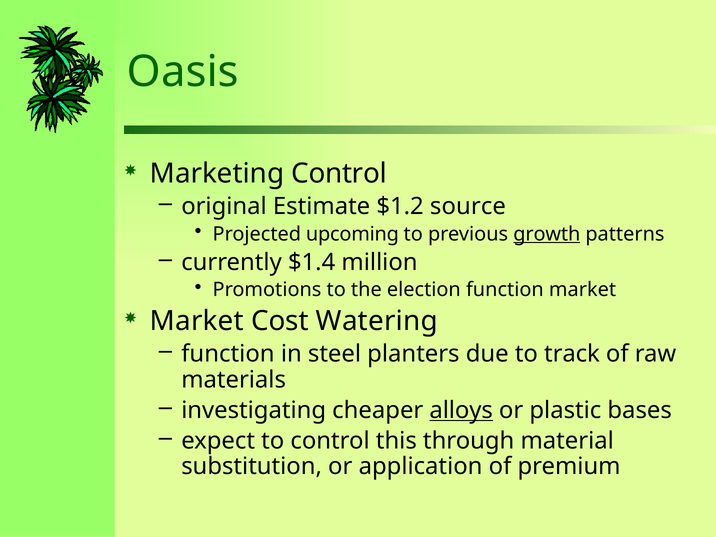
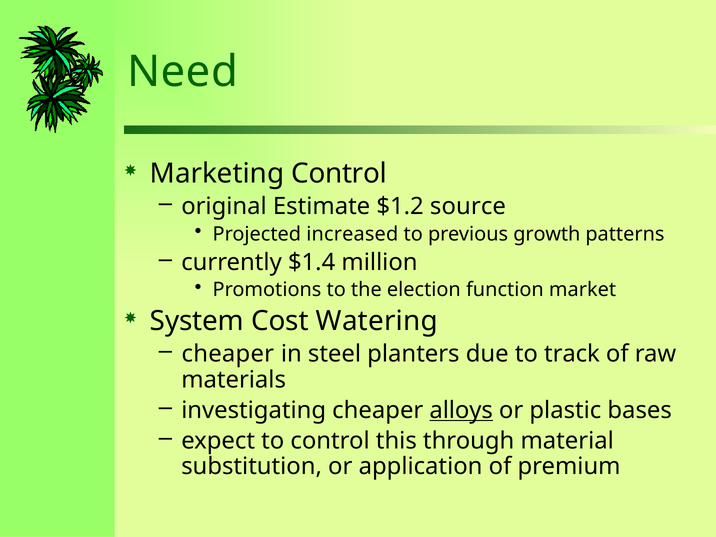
Oasis: Oasis -> Need
upcoming: upcoming -> increased
growth underline: present -> none
Market at (197, 321): Market -> System
function at (228, 354): function -> cheaper
